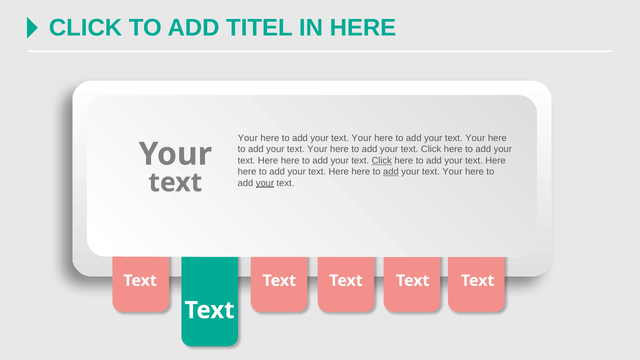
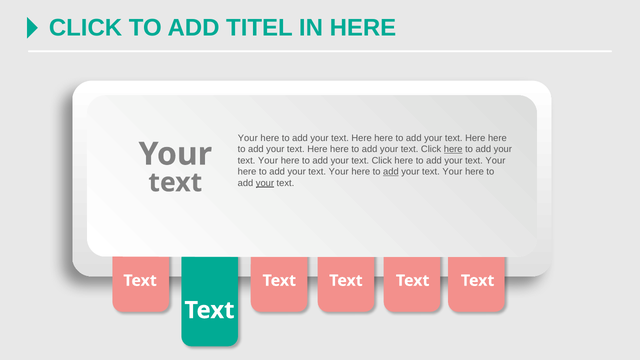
Your at (362, 138): Your -> Here
Your at (475, 138): Your -> Here
Your at (317, 149): Your -> Here
here at (453, 149) underline: none -> present
Here at (268, 161): Here -> Your
Click at (382, 161) underline: present -> none
Here at (495, 161): Here -> Your
Here at (339, 172): Here -> Your
